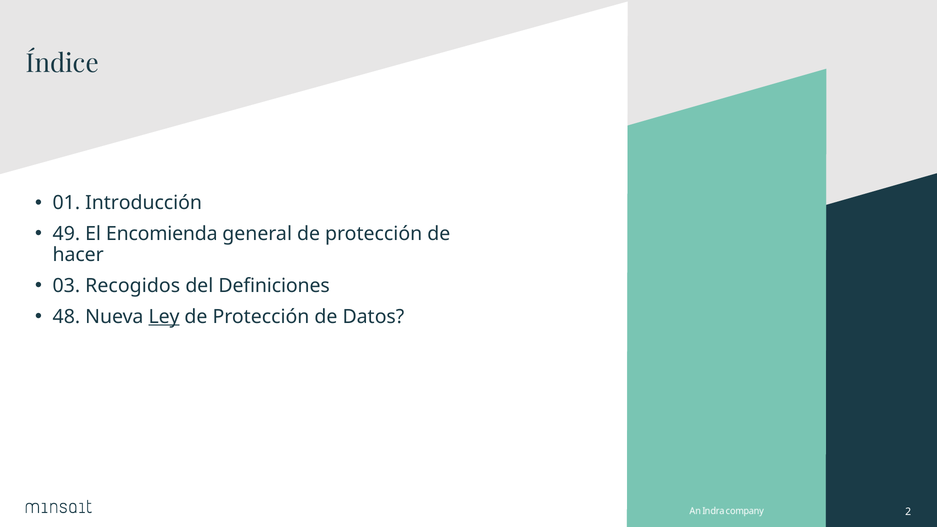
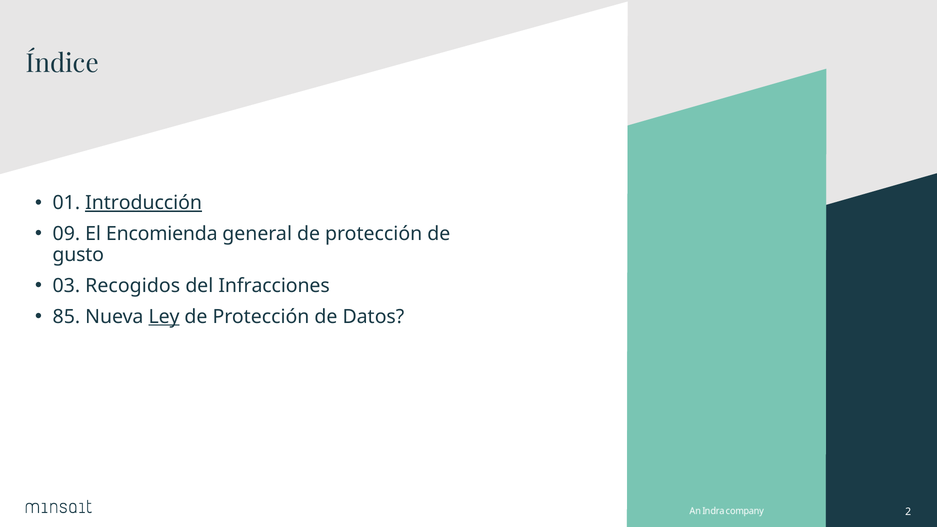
Introducción underline: none -> present
49: 49 -> 09
hacer: hacer -> gusto
Definiciones: Definiciones -> Infracciones
48: 48 -> 85
